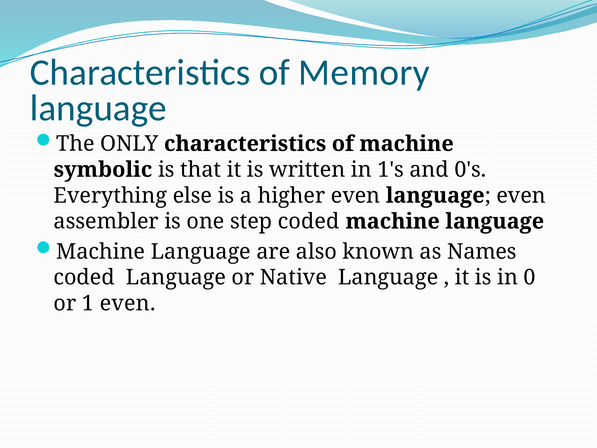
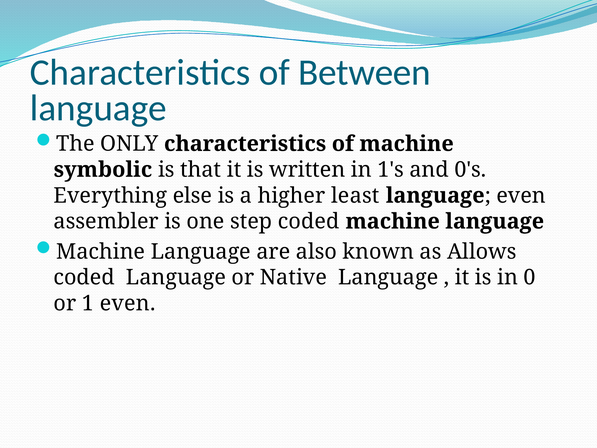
Memory: Memory -> Between
higher even: even -> least
Names: Names -> Allows
